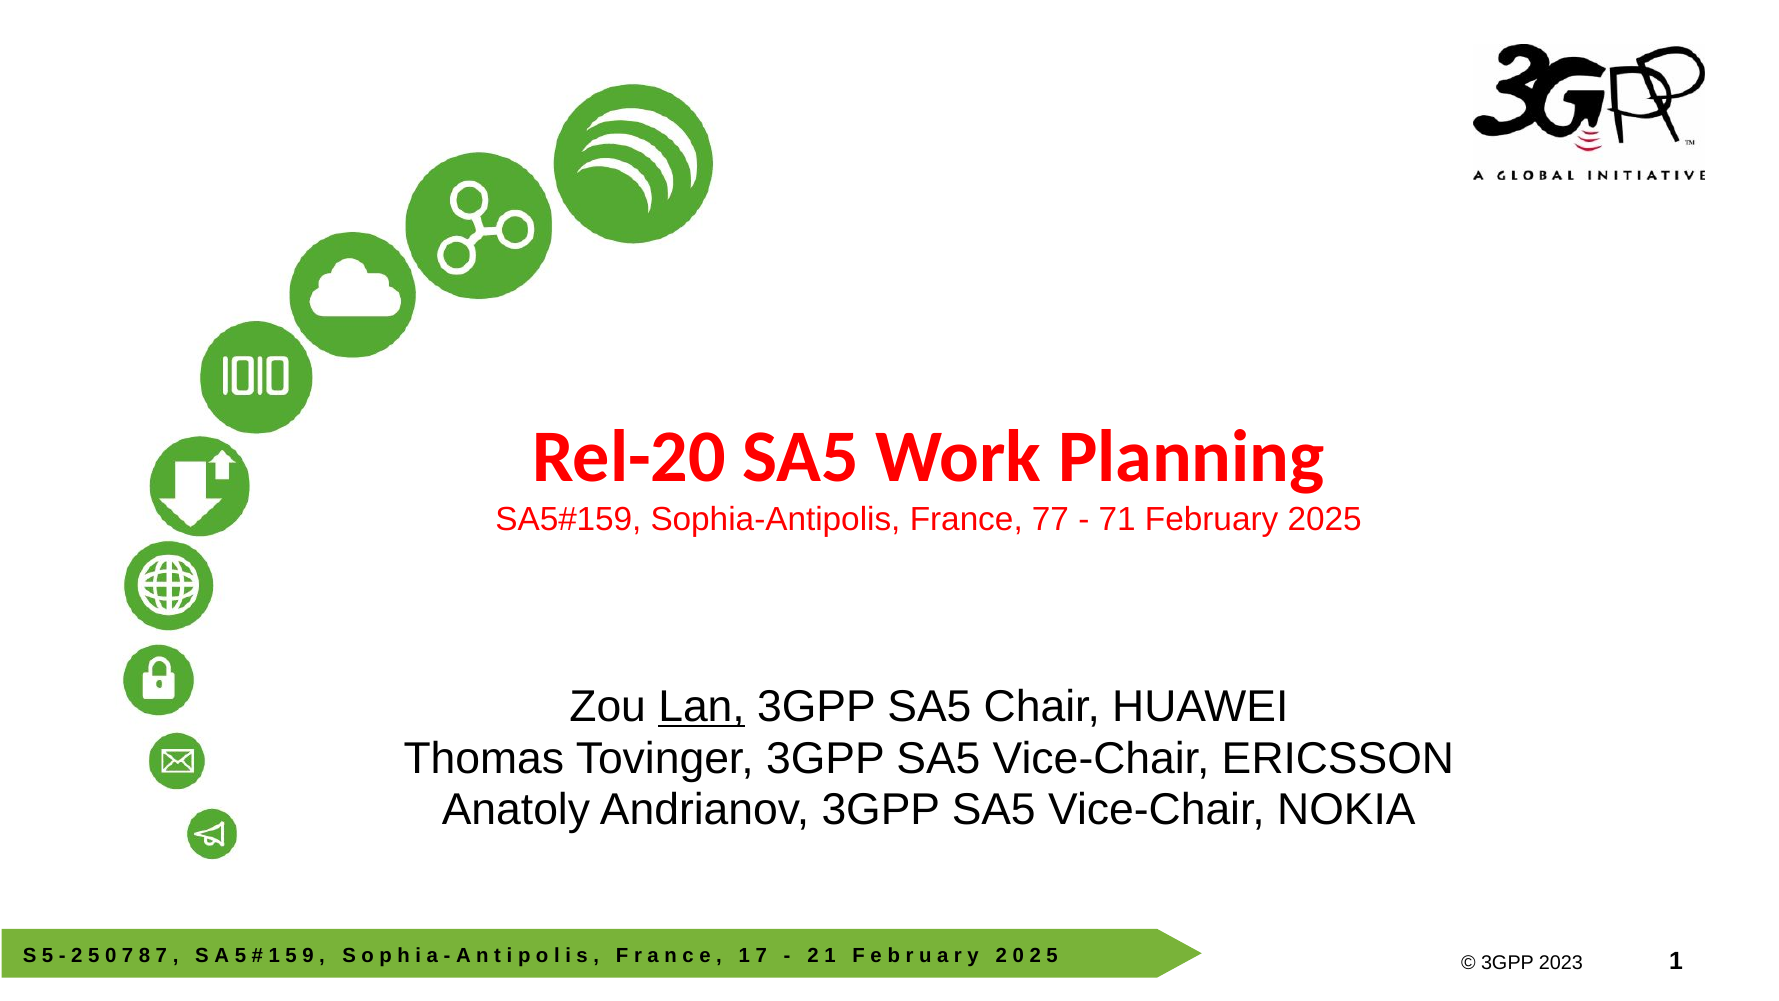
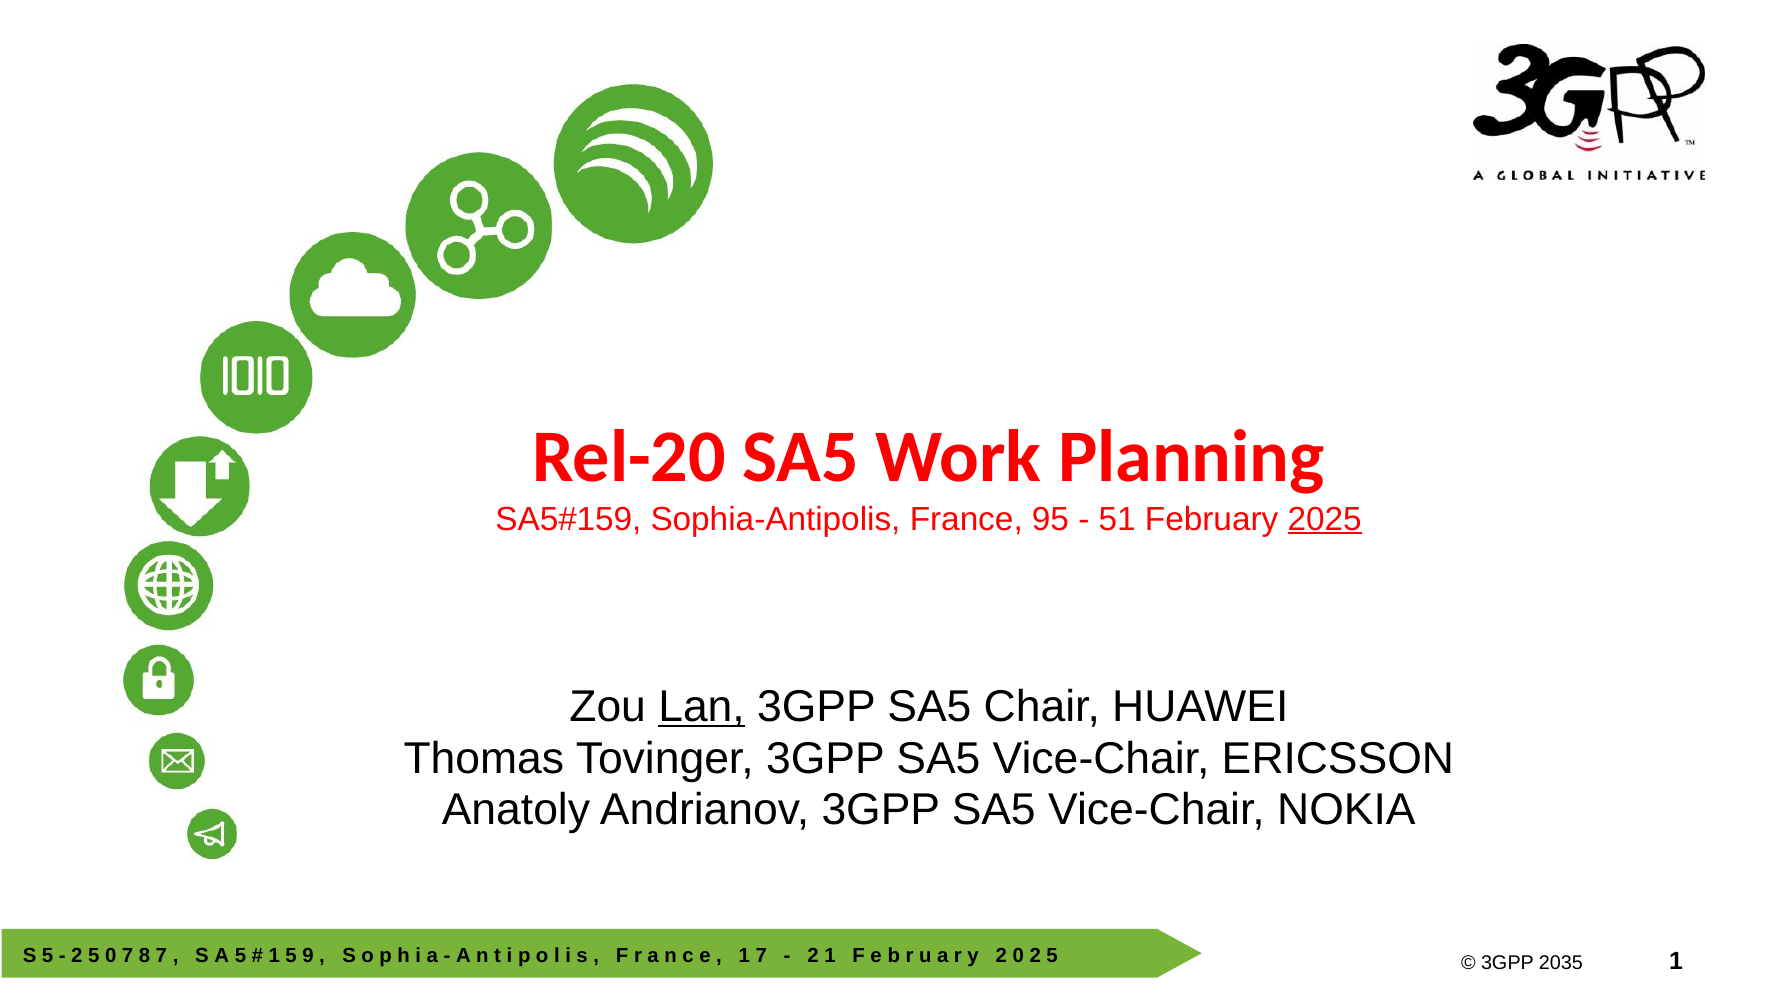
77: 77 -> 95
71: 71 -> 51
2025 underline: none -> present
2023: 2023 -> 2035
